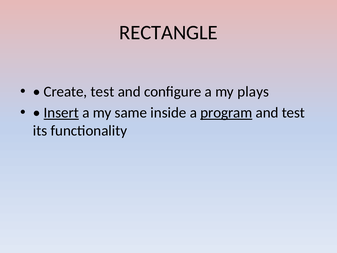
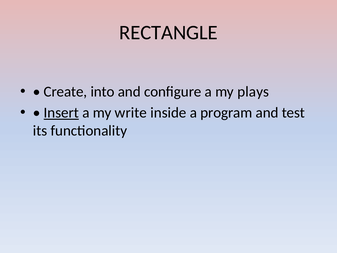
Create test: test -> into
same: same -> write
program underline: present -> none
